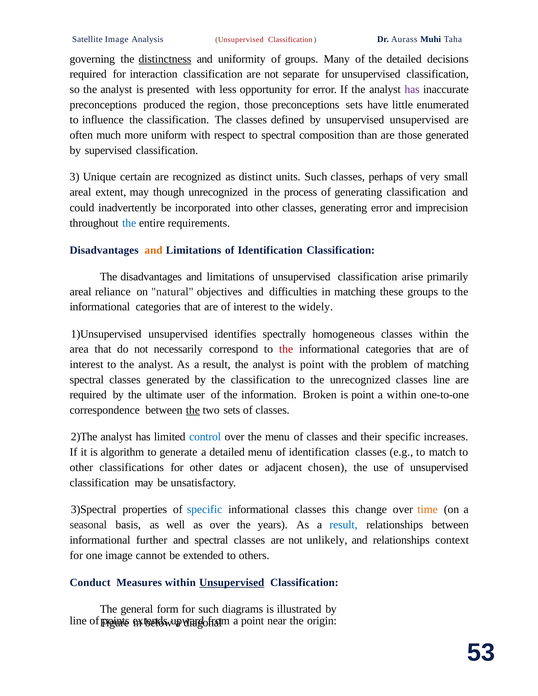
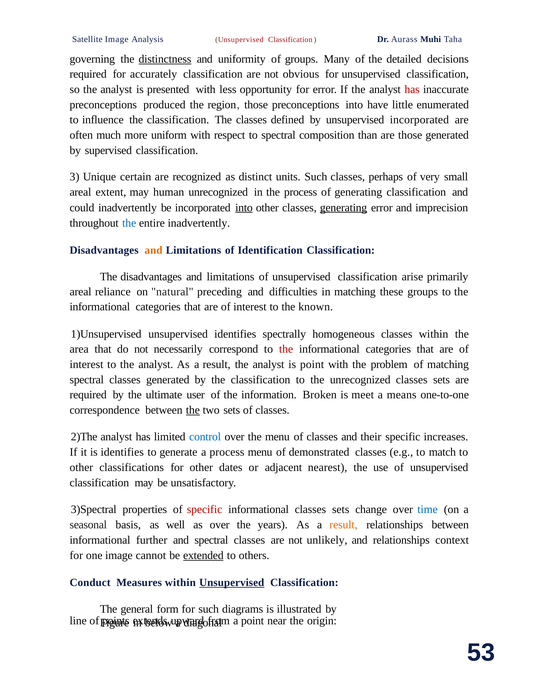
interaction: interaction -> accurately
separate: separate -> obvious
has at (412, 89) colour: purple -> red
preconceptions sets: sets -> into
unsupervised unsupervised: unsupervised -> incorporated
though: though -> human
into at (244, 208) underline: none -> present
generating at (344, 208) underline: none -> present
entire requirements: requirements -> inadvertently
objectives: objectives -> preceding
widely: widely -> known
line at (442, 380): line -> sets
point at (363, 395): point -> meet
a within: within -> means
is algorithm: algorithm -> identifies
a detailed: detailed -> process
menu of identification: identification -> demonstrated
chosen: chosen -> nearest
specific at (205, 509) colour: blue -> red
informational classes this: this -> sets
time colour: orange -> blue
result at (343, 525) colour: blue -> orange
extended underline: none -> present
